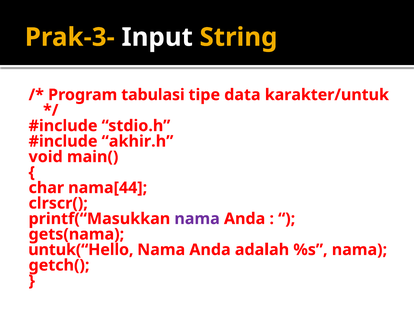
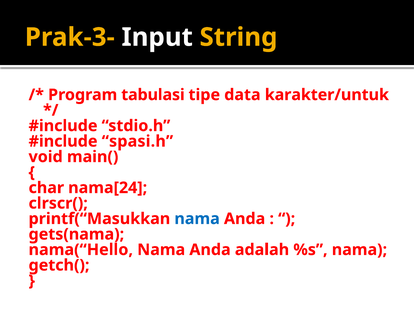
akhir.h: akhir.h -> spasi.h
nama[44: nama[44 -> nama[24
nama at (197, 218) colour: purple -> blue
untuk(“Hello: untuk(“Hello -> nama(“Hello
